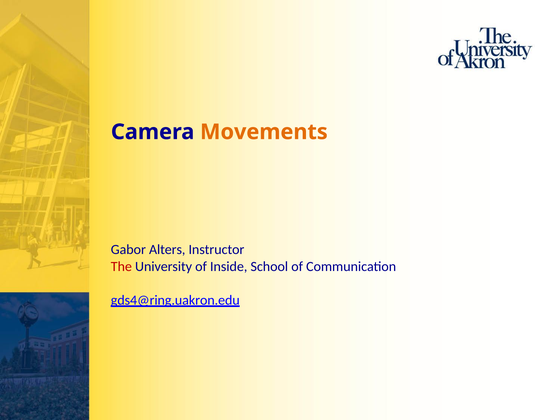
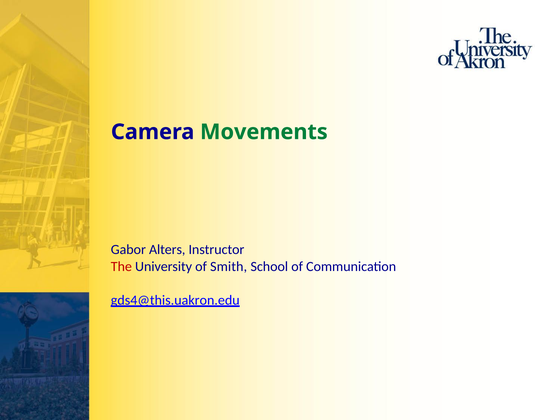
Movements colour: orange -> green
Inside: Inside -> Smith
gds4@ring.uakron.edu: gds4@ring.uakron.edu -> gds4@this.uakron.edu
